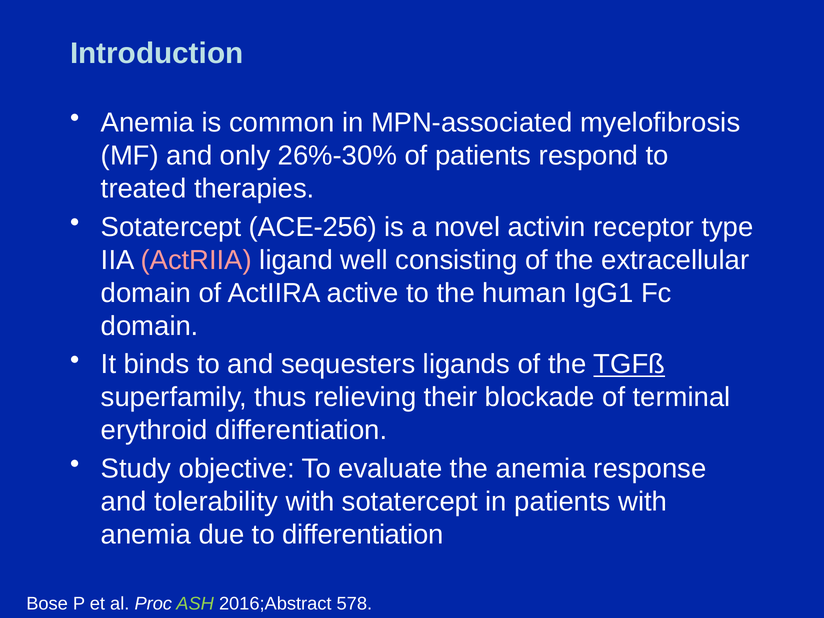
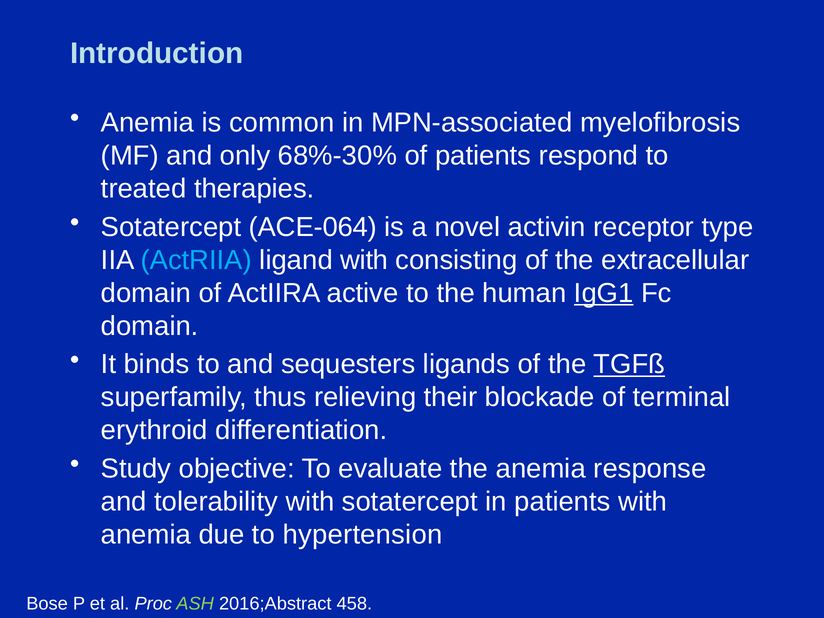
26%-30%: 26%-30% -> 68%-30%
ACE-256: ACE-256 -> ACE-064
ActRIIA colour: pink -> light blue
ligand well: well -> with
IgG1 underline: none -> present
to differentiation: differentiation -> hypertension
578: 578 -> 458
